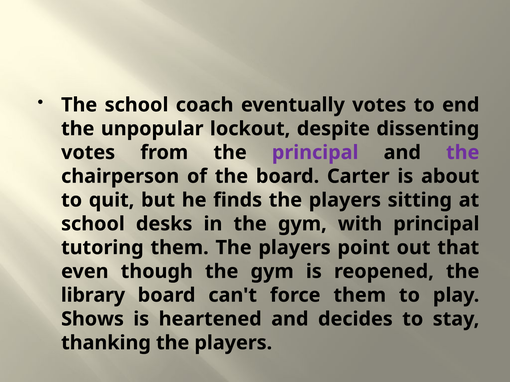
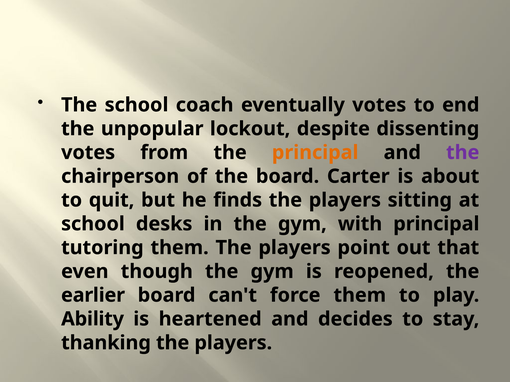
principal at (315, 153) colour: purple -> orange
library: library -> earlier
Shows: Shows -> Ability
